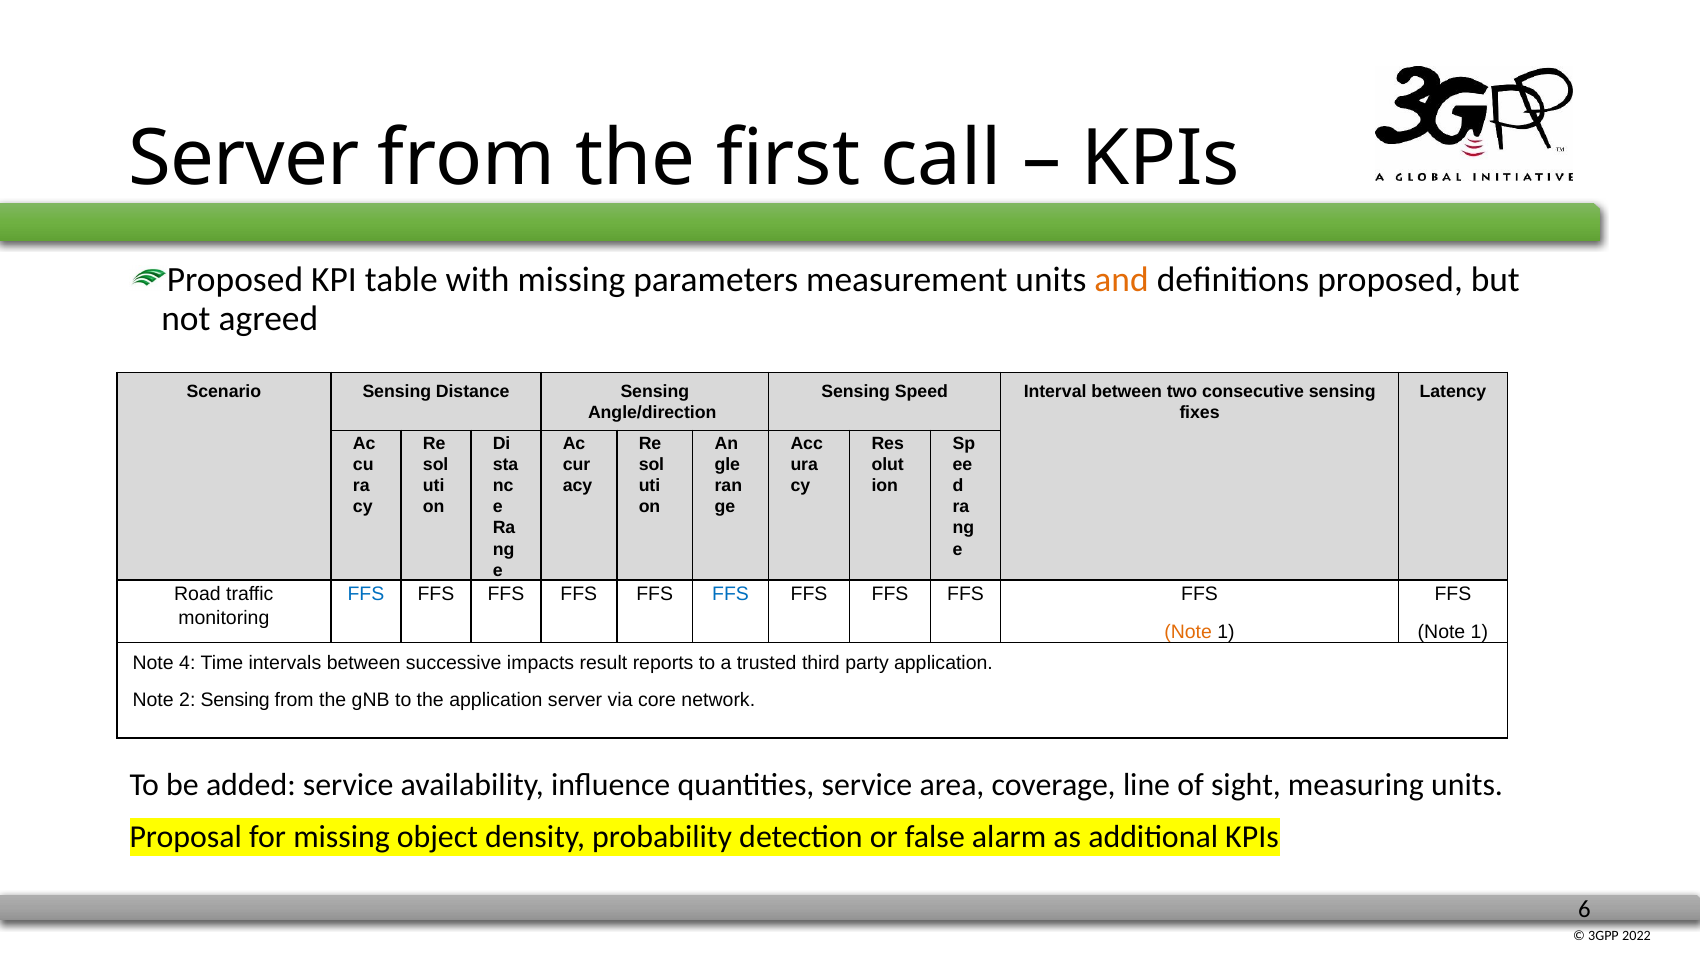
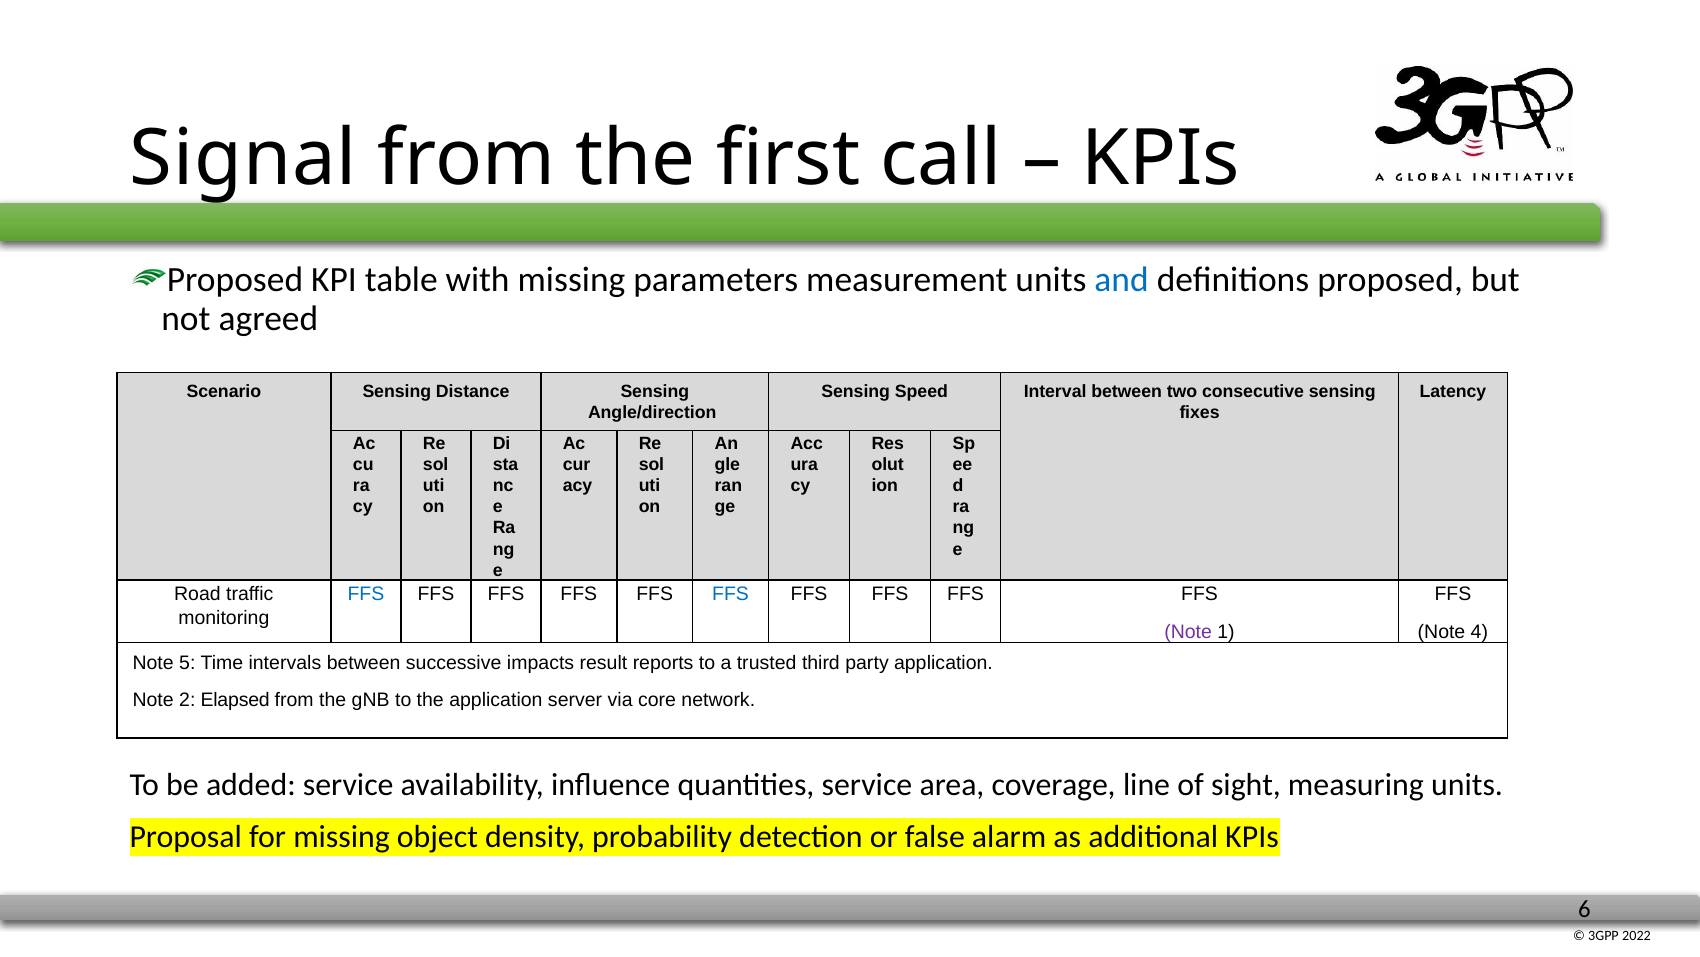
Server at (244, 158): Server -> Signal
and colour: orange -> blue
Note at (1188, 631) colour: orange -> purple
1 at (1479, 631): 1 -> 4
4: 4 -> 5
2 Sensing: Sensing -> Elapsed
